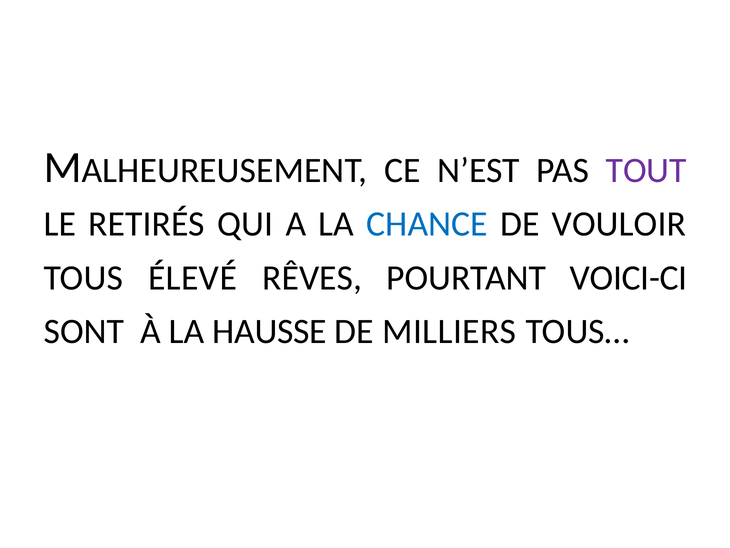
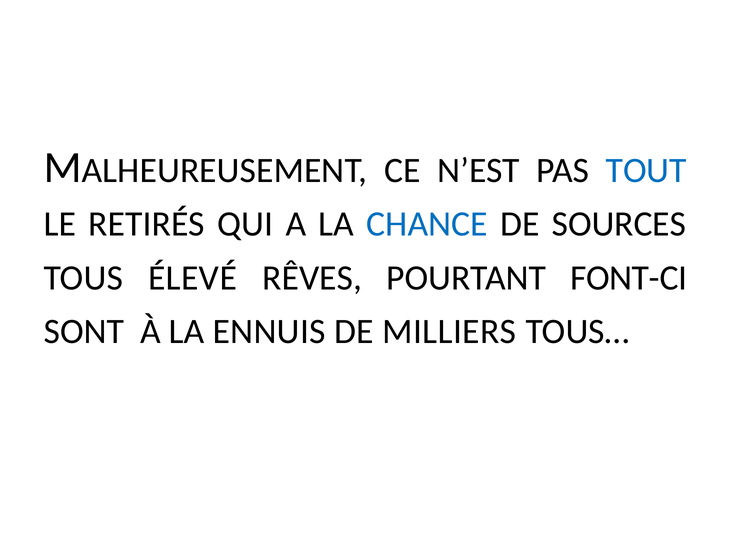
TOUT colour: purple -> blue
VOULOIR: VOULOIR -> SOURCES
VOICI-CI: VOICI-CI -> FONT-CI
HAUSSE: HAUSSE -> ENNUIS
